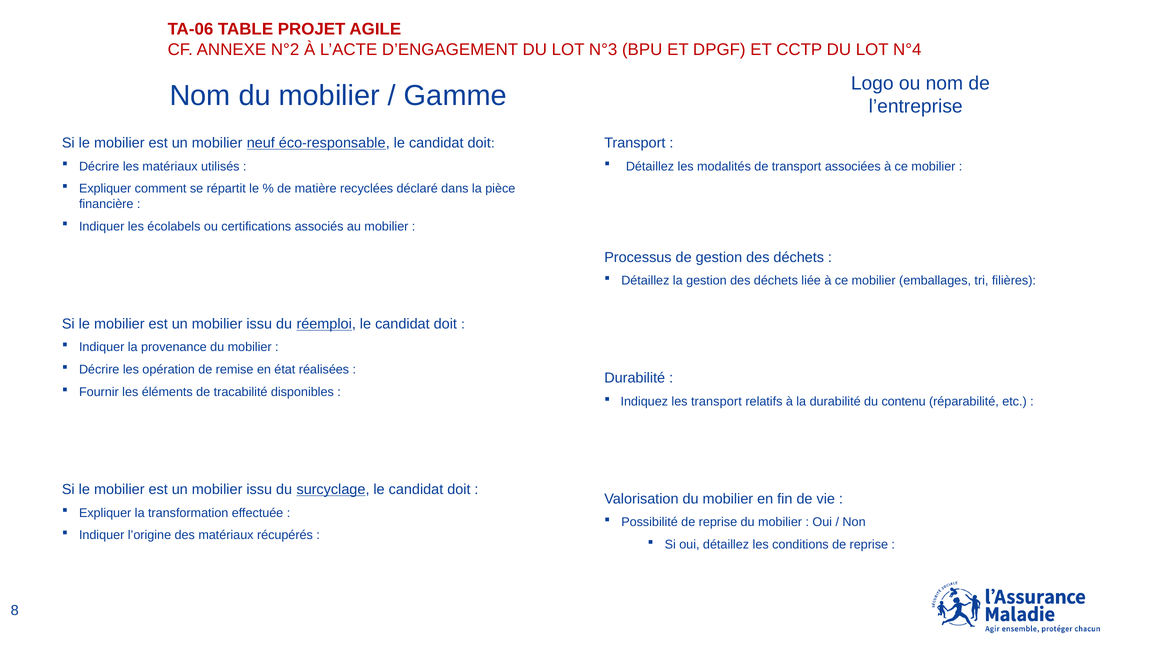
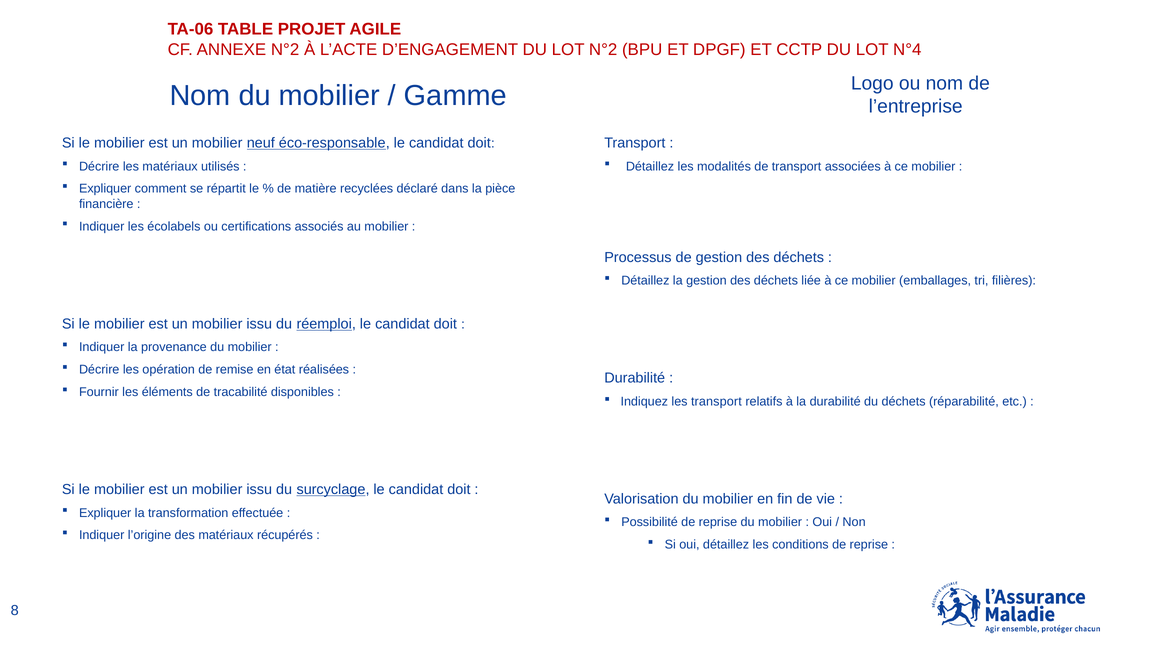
LOT N°3: N°3 -> N°2
du contenu: contenu -> déchets
